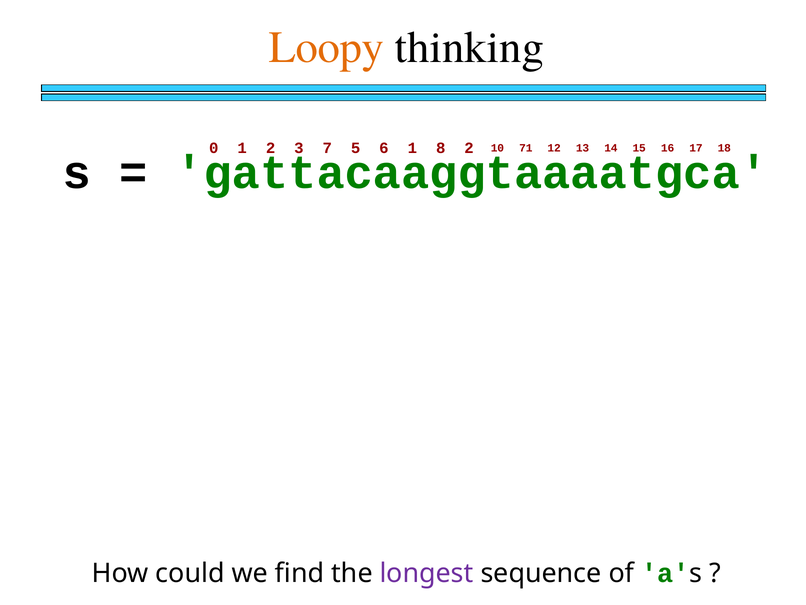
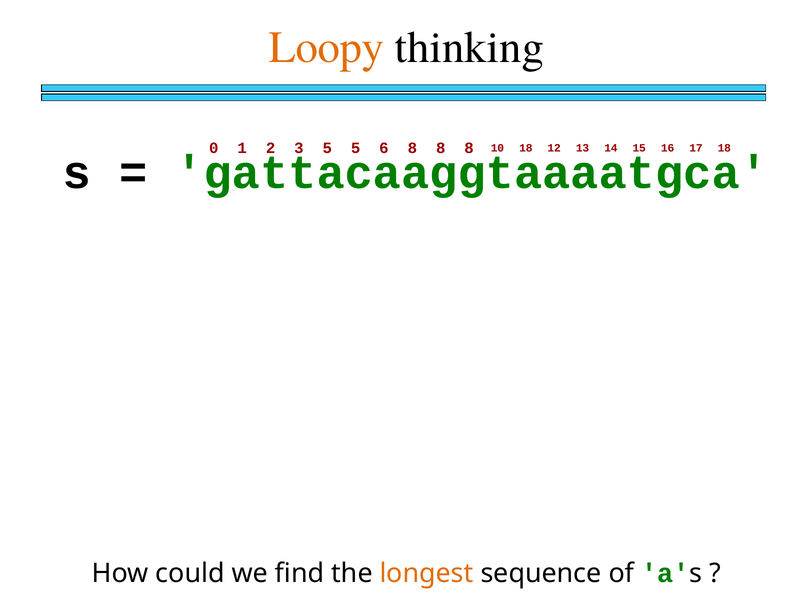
3 7: 7 -> 5
6 1: 1 -> 8
2 at (469, 148): 2 -> 8
10 71: 71 -> 18
longest colour: purple -> orange
